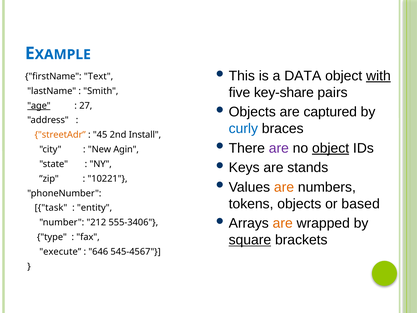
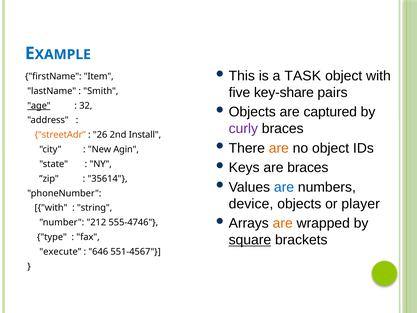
DATA: DATA -> TASK
with at (378, 76) underline: present -> none
Text: Text -> Item
27: 27 -> 32
curly colour: blue -> purple
45: 45 -> 26
are at (279, 148) colour: purple -> orange
object at (331, 148) underline: present -> none
are stands: stands -> braces
10221: 10221 -> 35614
are at (284, 187) colour: orange -> blue
tokens: tokens -> device
based: based -> player
task at (51, 208): task -> with
entity: entity -> string
555-3406: 555-3406 -> 555-4746
545-4567: 545-4567 -> 551-4567
